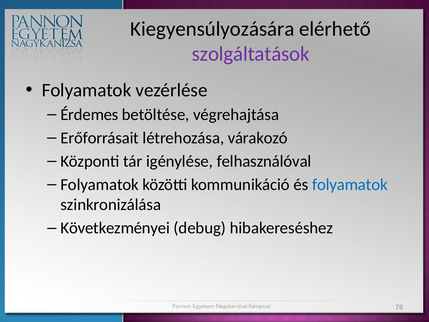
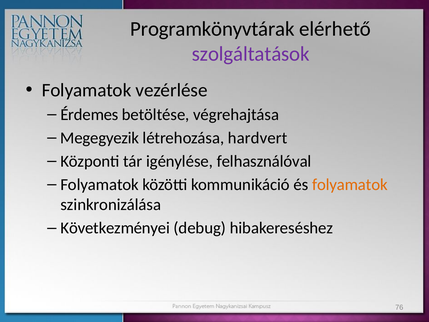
Kiegyensúlyozására: Kiegyensúlyozására -> Programkönyvtárak
Erőforrásait: Erőforrásait -> Megegyezik
várakozó: várakozó -> hardvert
folyamatok at (350, 185) colour: blue -> orange
